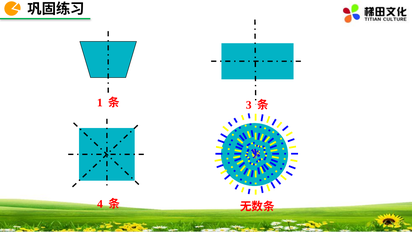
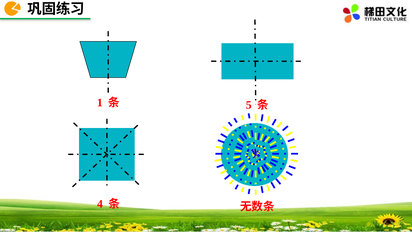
3: 3 -> 5
